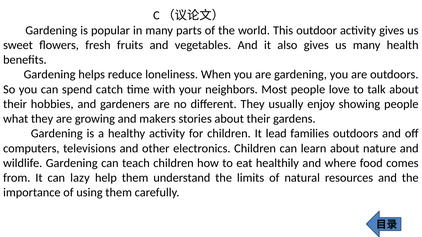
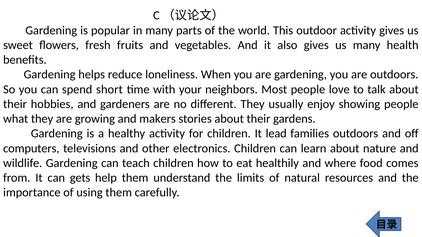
catch: catch -> short
lazy: lazy -> gets
